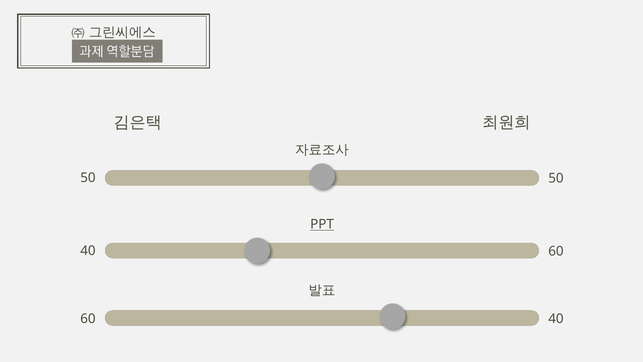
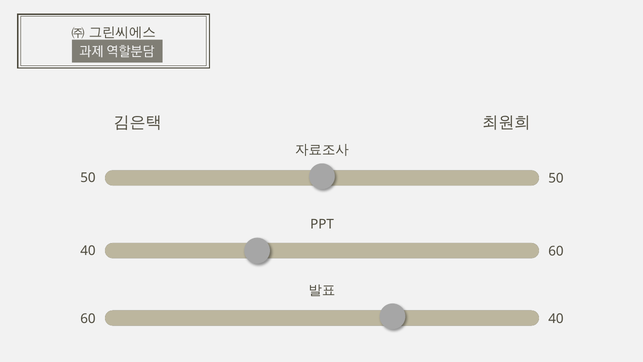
PPT underline: present -> none
